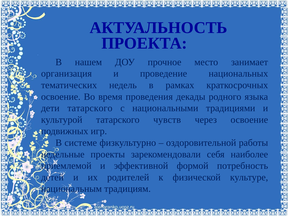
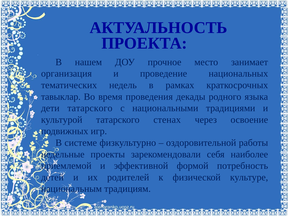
освоение at (61, 97): освоение -> тавыклар
чувств: чувств -> стенах
